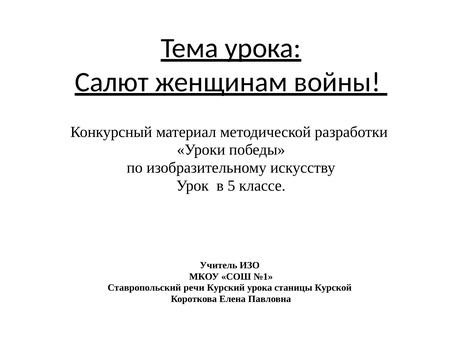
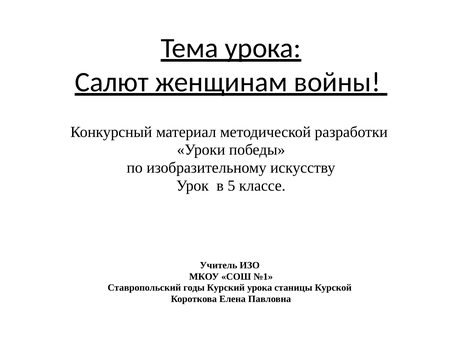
речи: речи -> годы
